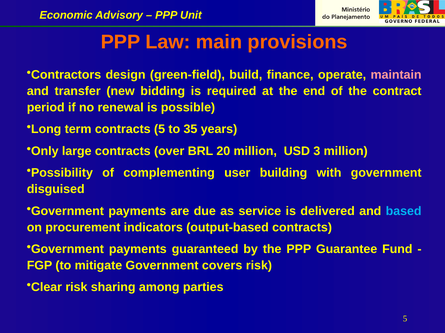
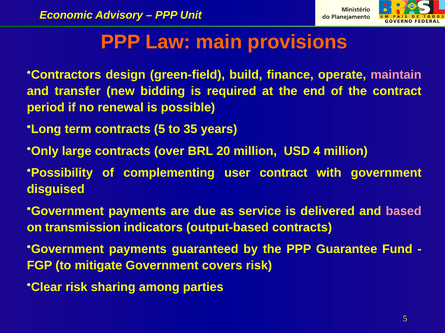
3: 3 -> 4
user building: building -> contract
based colour: light blue -> pink
procurement: procurement -> transmission
